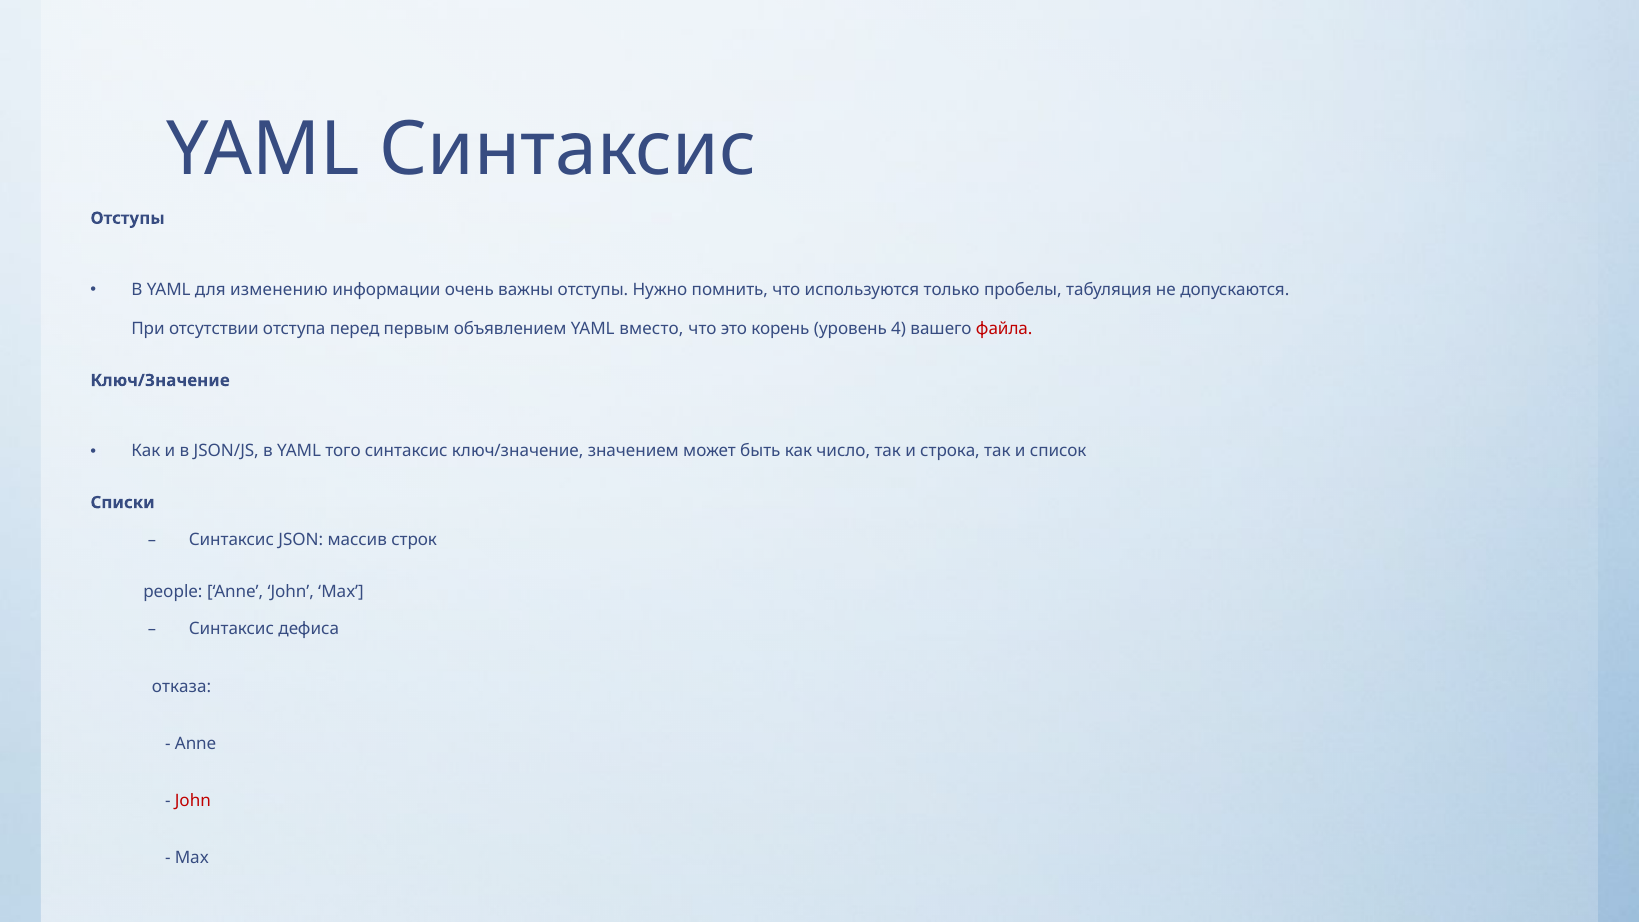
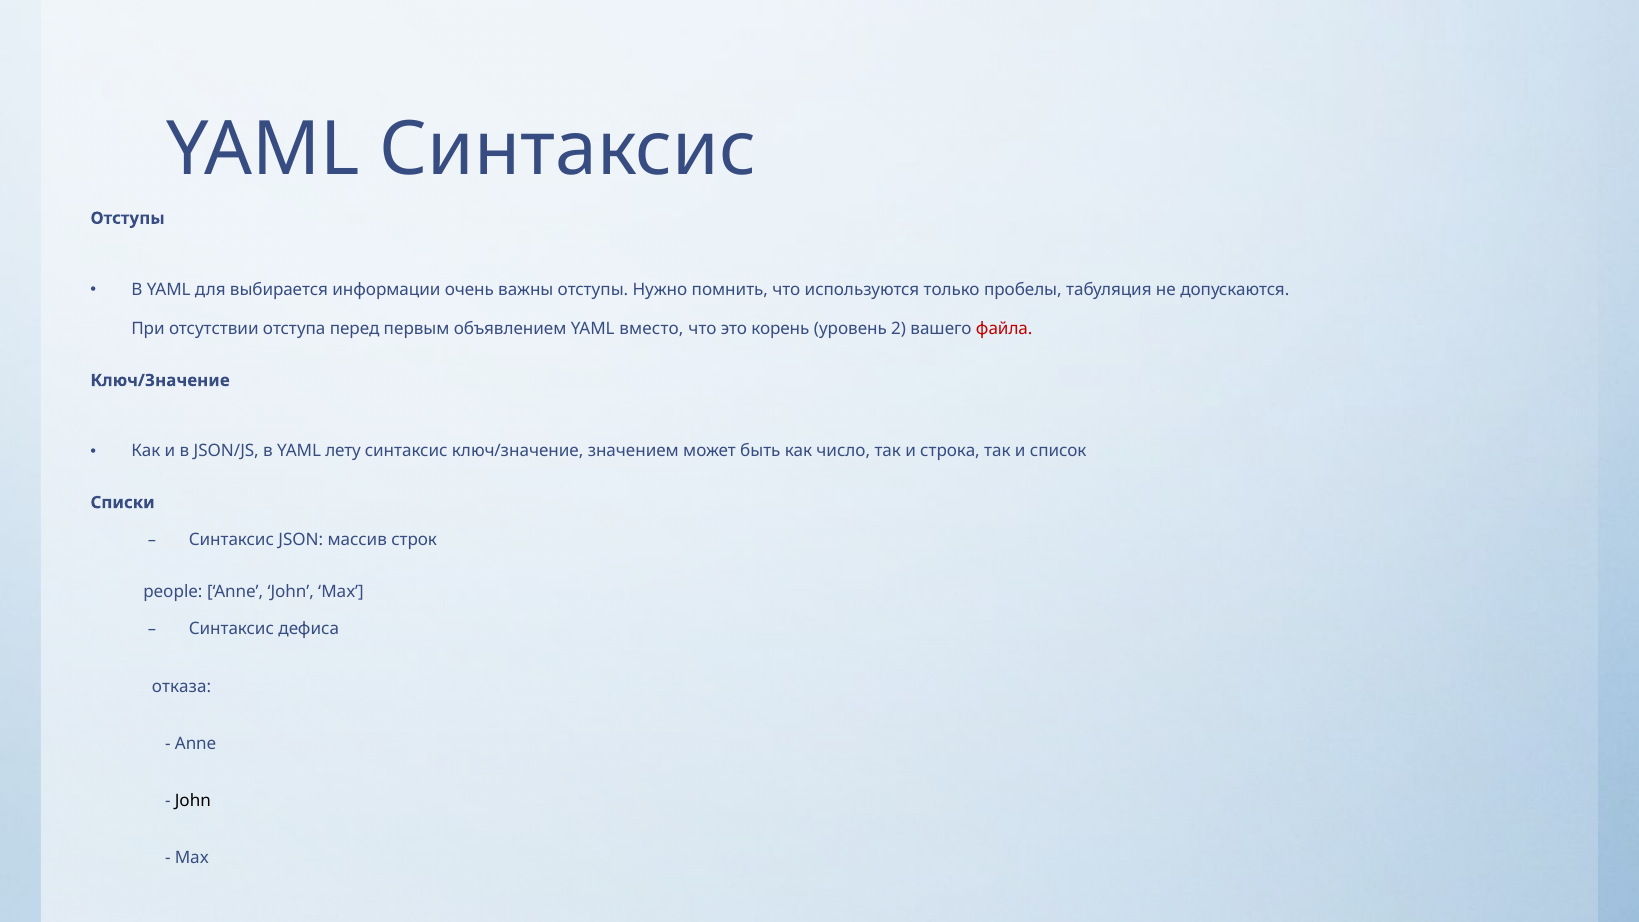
изменению: изменению -> выбирается
4: 4 -> 2
того: того -> лету
John at (193, 801) colour: red -> black
